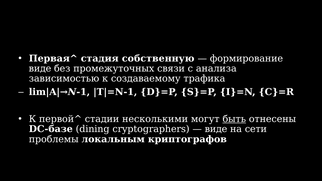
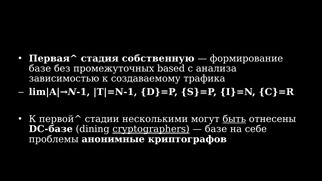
виде at (40, 69): виде -> базе
связи: связи -> based
cryptographers underline: none -> present
виде at (216, 129): виде -> базе
сети: сети -> себе
локальным: локальным -> анонимные
